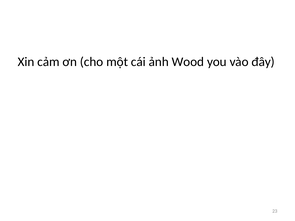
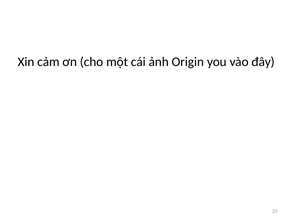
Wood: Wood -> Origin
